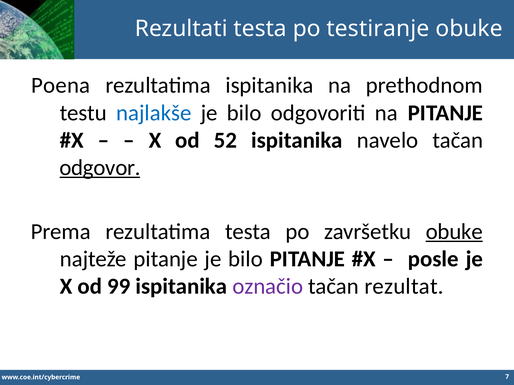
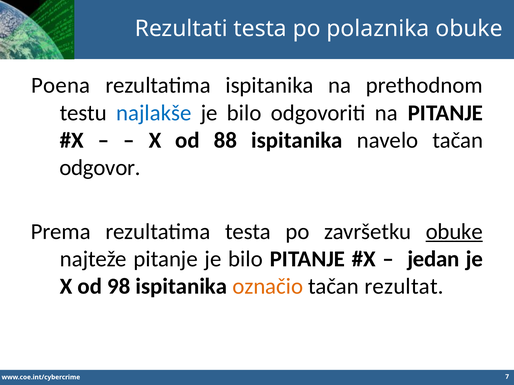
testiranje: testiranje -> polaznika
52: 52 -> 88
odgovor underline: present -> none
posle: posle -> jedan
99: 99 -> 98
označio colour: purple -> orange
